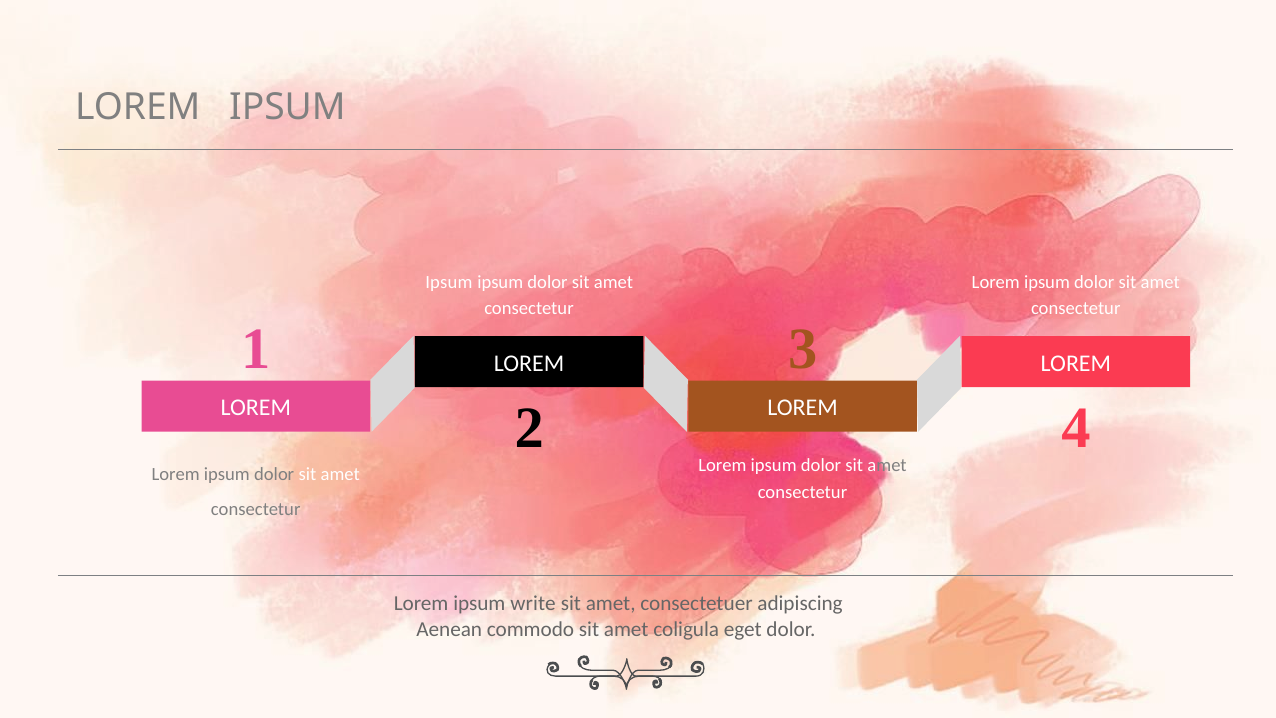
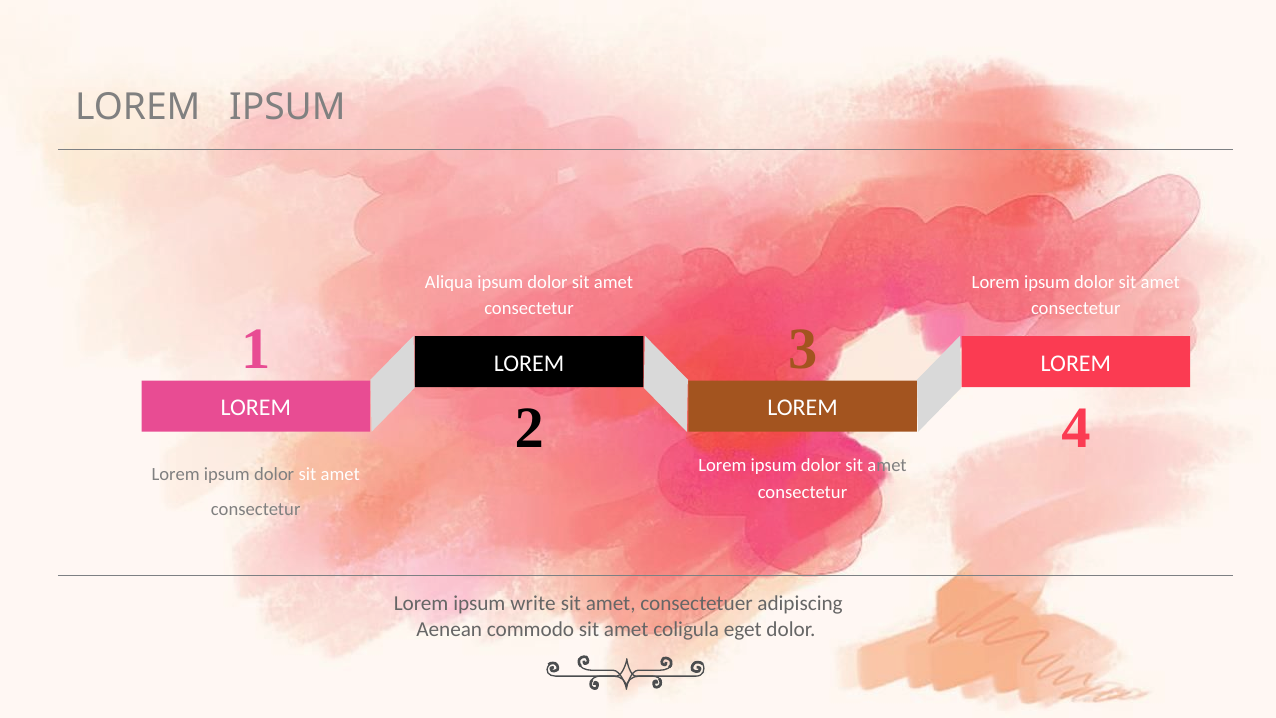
Ipsum at (449, 282): Ipsum -> Aliqua
